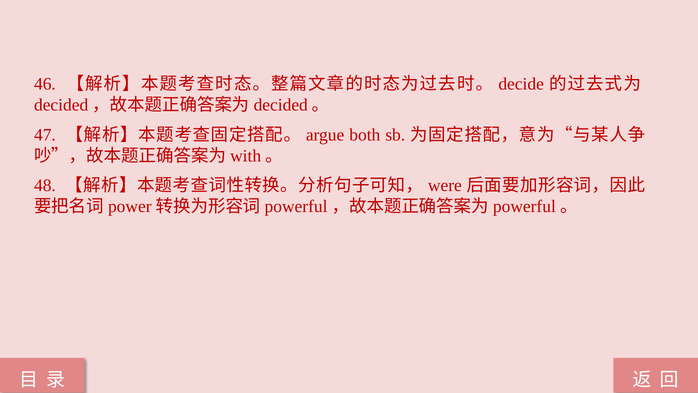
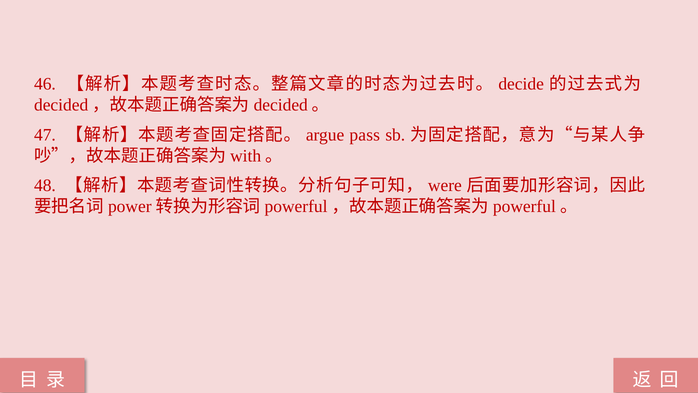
both: both -> pass
